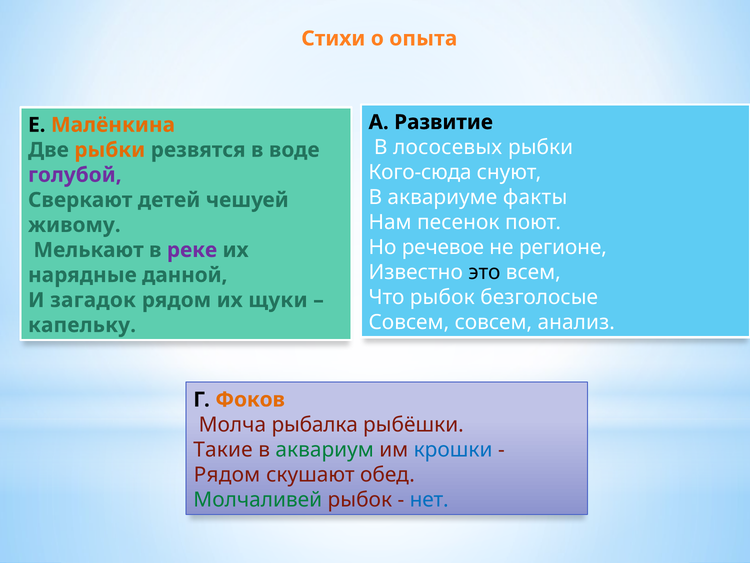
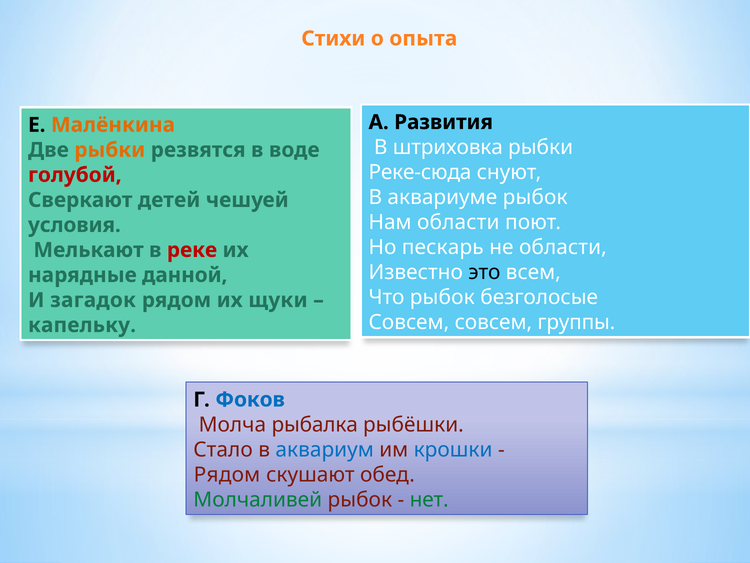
Развитие: Развитие -> Развития
лососевых: лососевых -> штриховка
Кого-сюда: Кого-сюда -> Реке-сюда
голубой colour: purple -> red
аквариуме факты: факты -> рыбок
Нам песенок: песенок -> области
живому: живому -> условия
речевое: речевое -> пескарь
не регионе: регионе -> области
реке colour: purple -> red
анализ: анализ -> группы
Фоков colour: orange -> blue
Такие: Такие -> Стало
аквариум colour: green -> blue
нет colour: blue -> green
